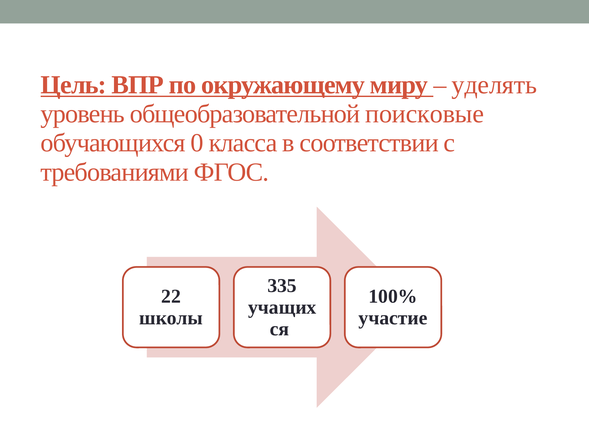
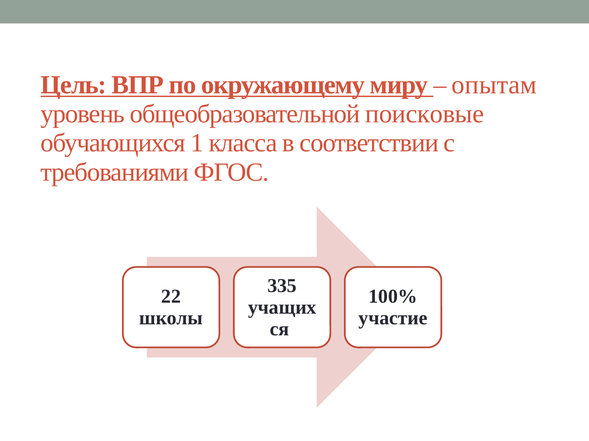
уделять: уделять -> опытам
0: 0 -> 1
